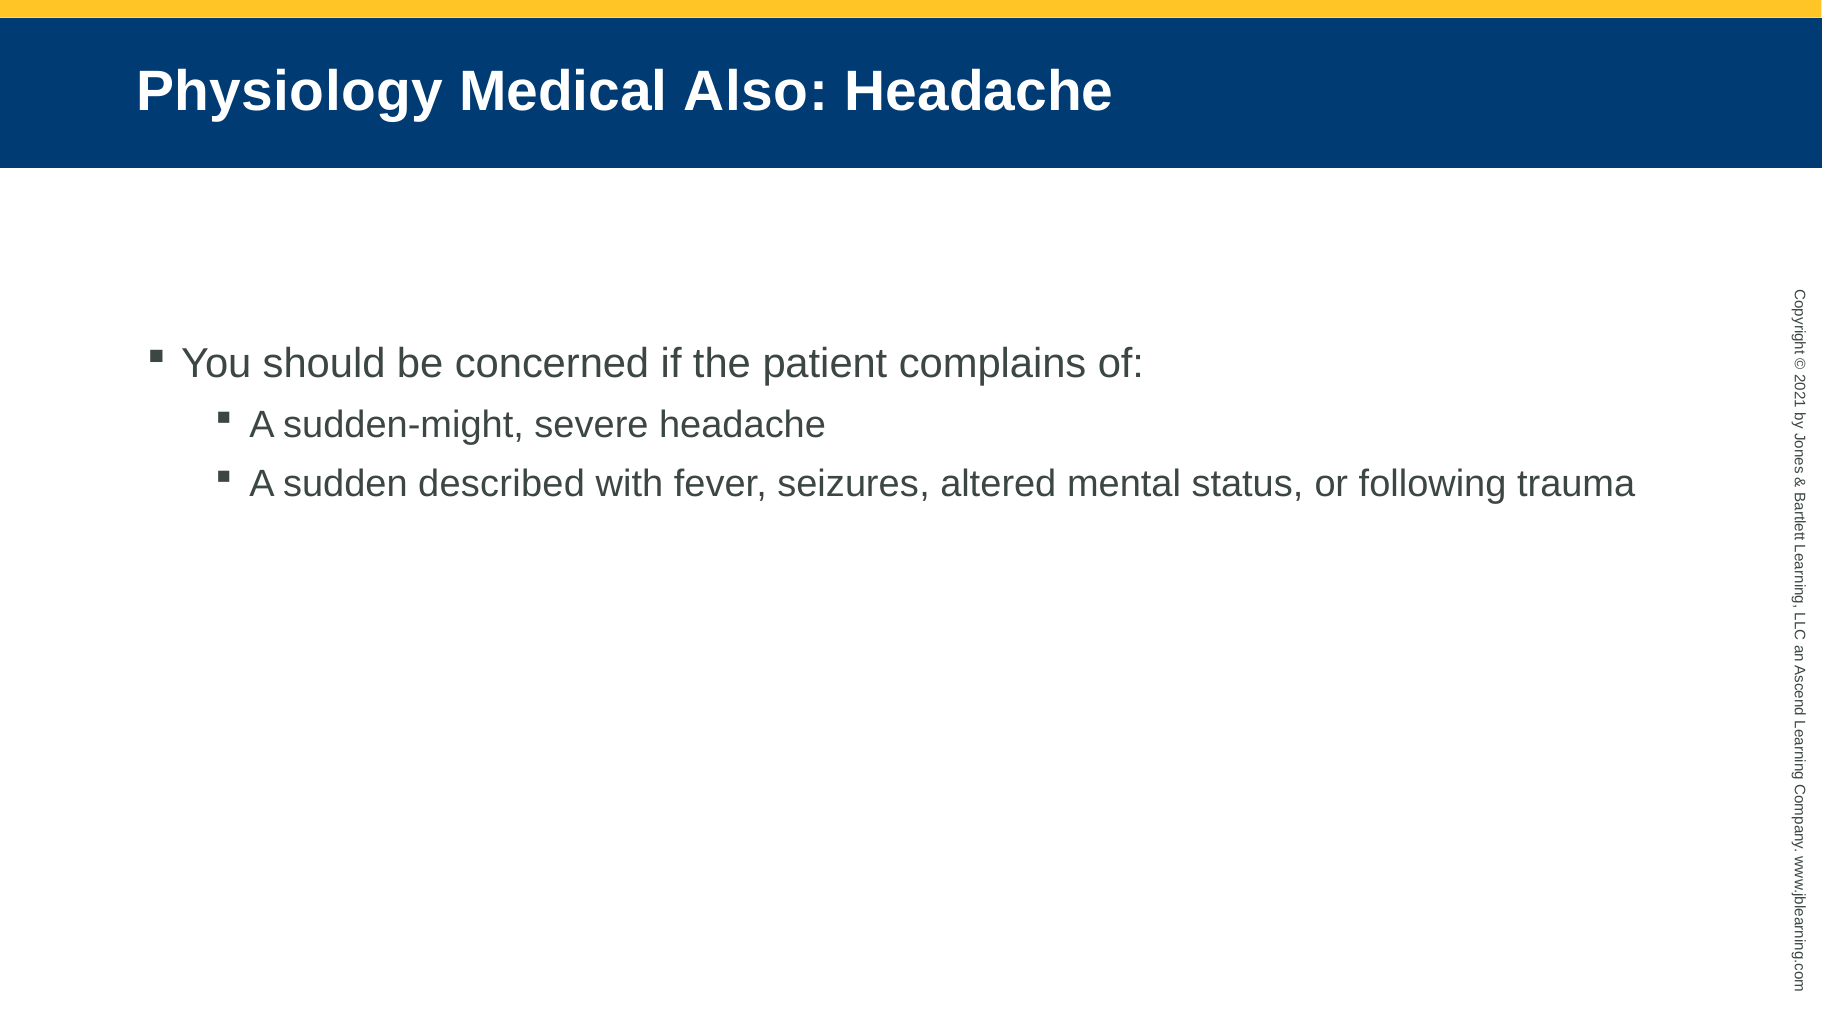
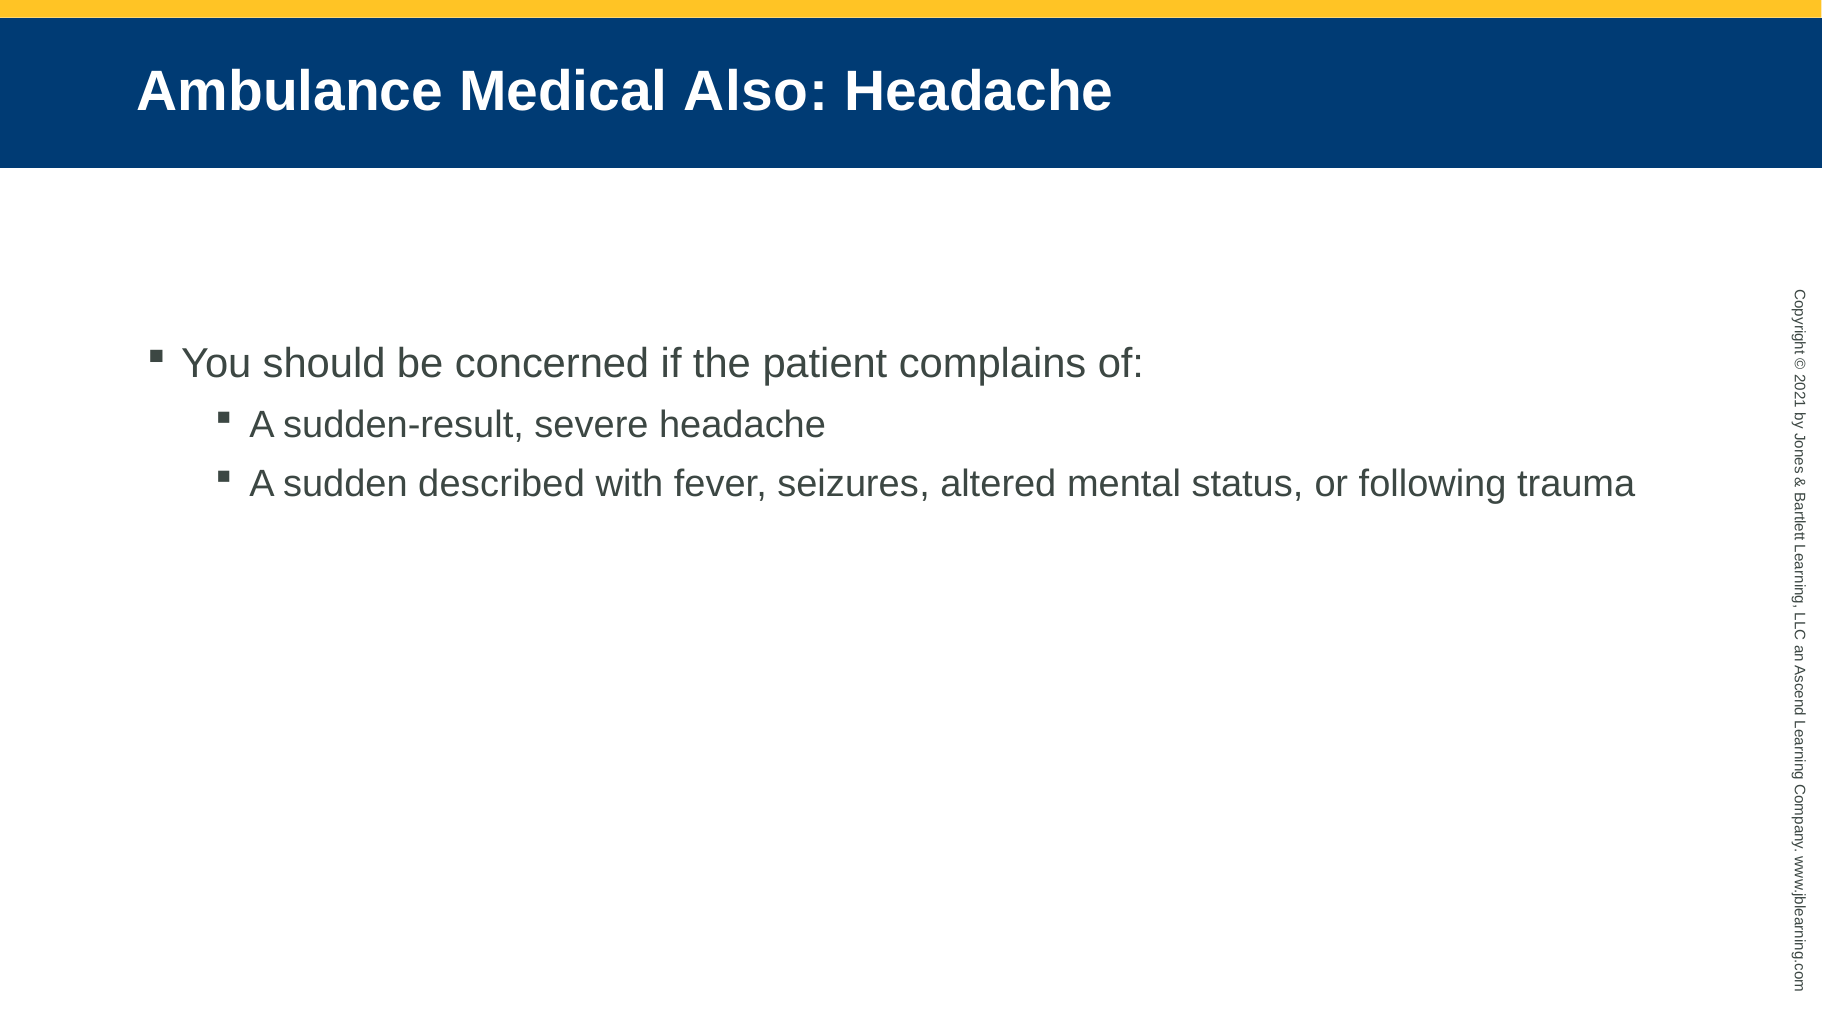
Physiology: Physiology -> Ambulance
sudden-might: sudden-might -> sudden-result
